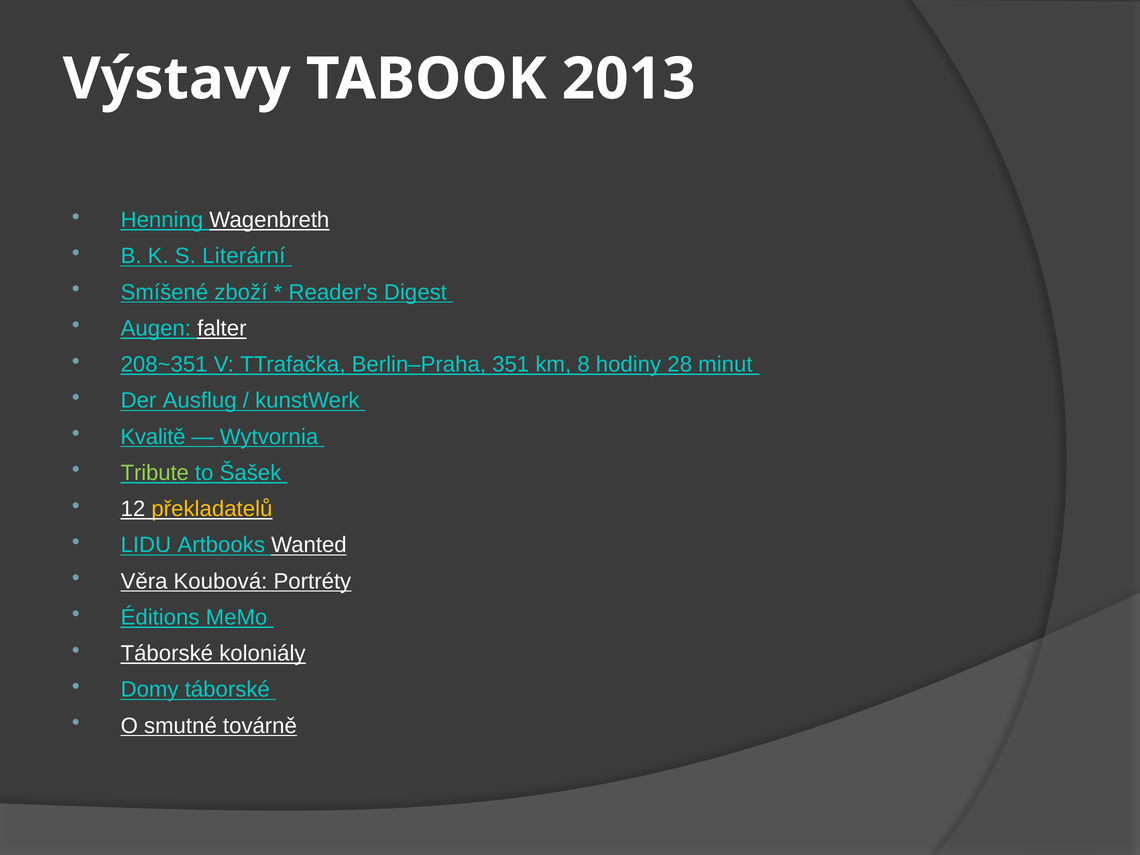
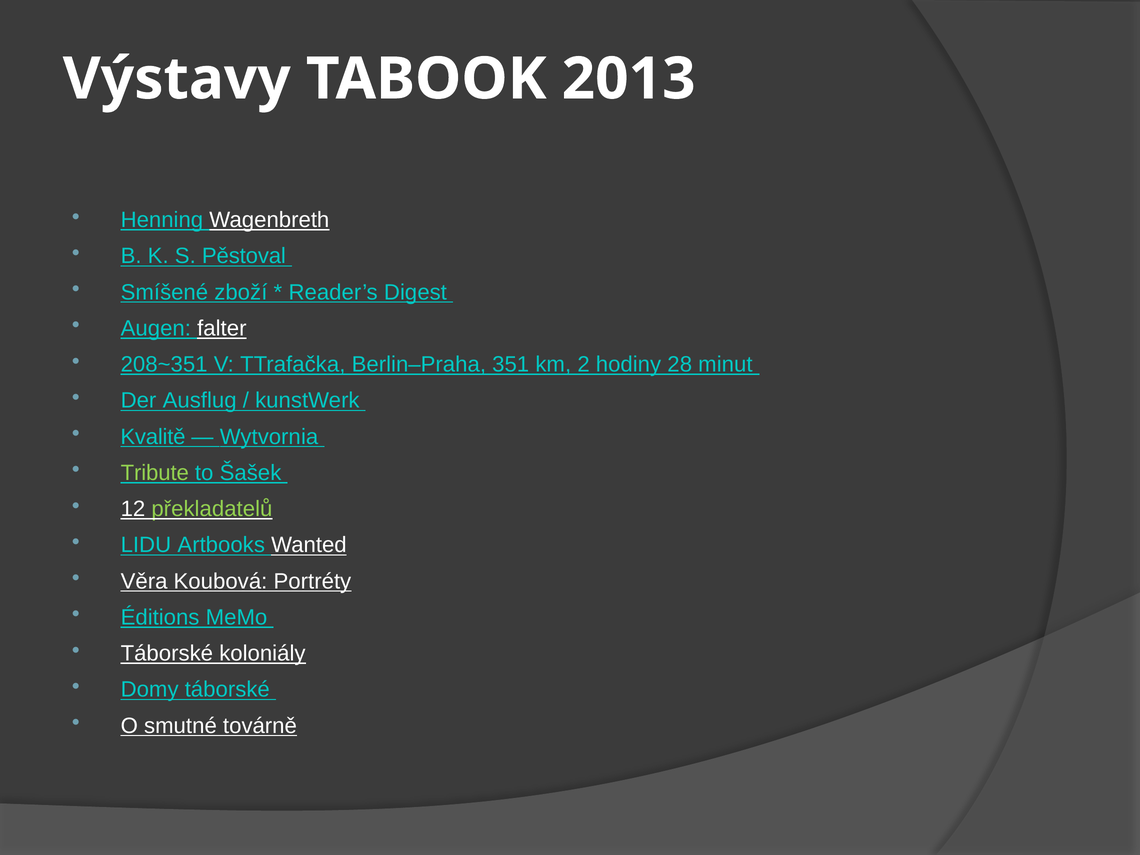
Literární: Literární -> Pěstoval
8: 8 -> 2
překladatelů colour: yellow -> light green
